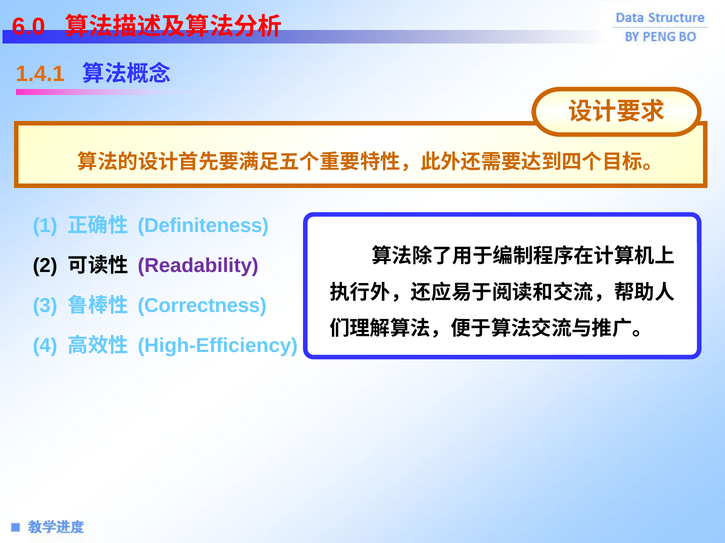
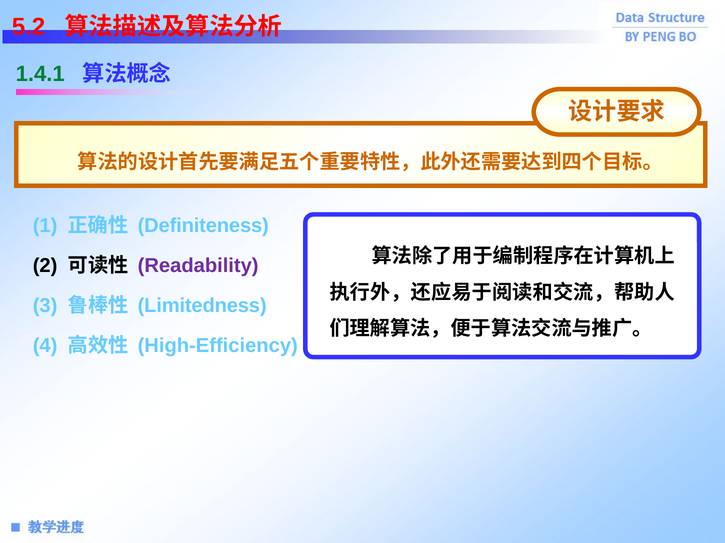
6.0: 6.0 -> 5.2
1.4.1 colour: orange -> green
Correctness: Correctness -> Limitedness
